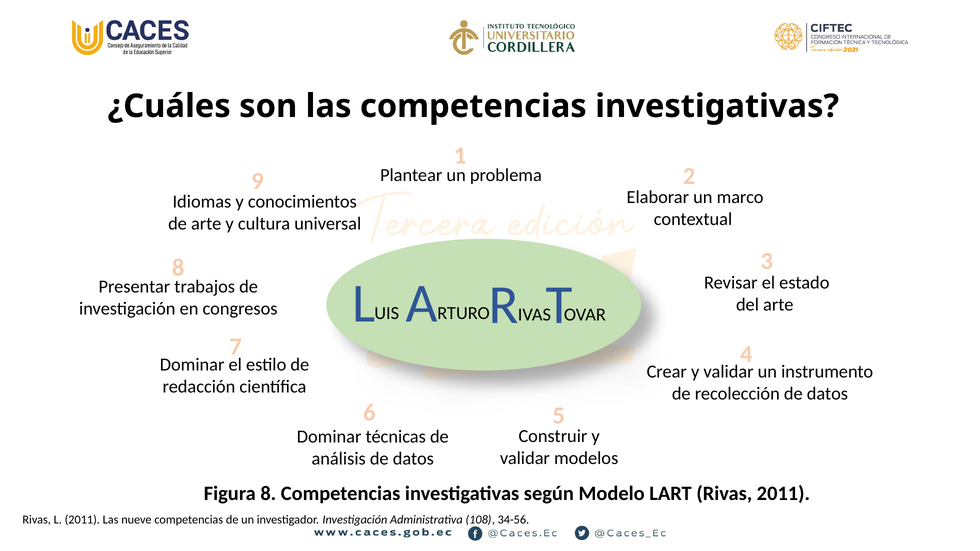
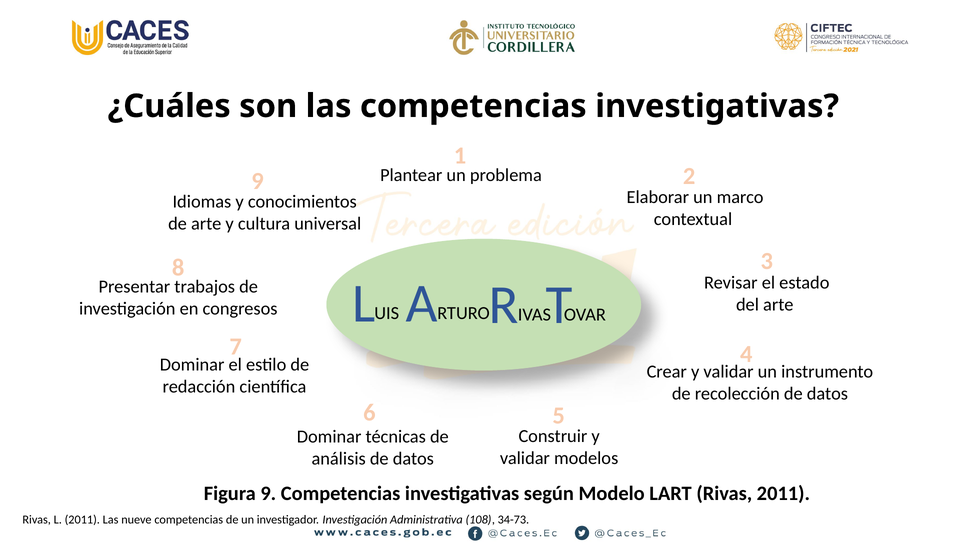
Figura 8: 8 -> 9
34-56: 34-56 -> 34-73
